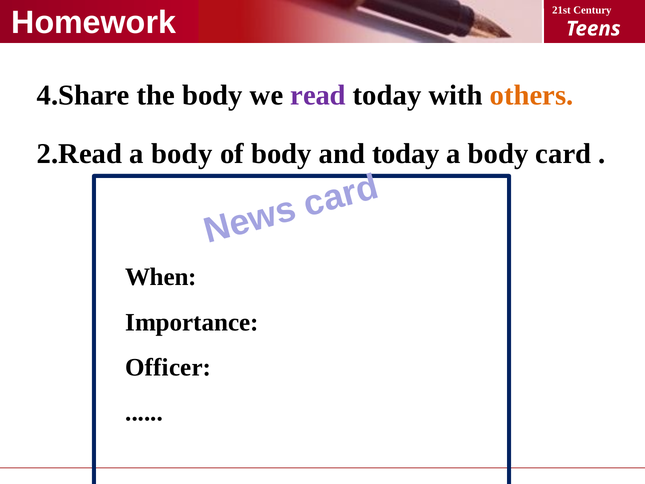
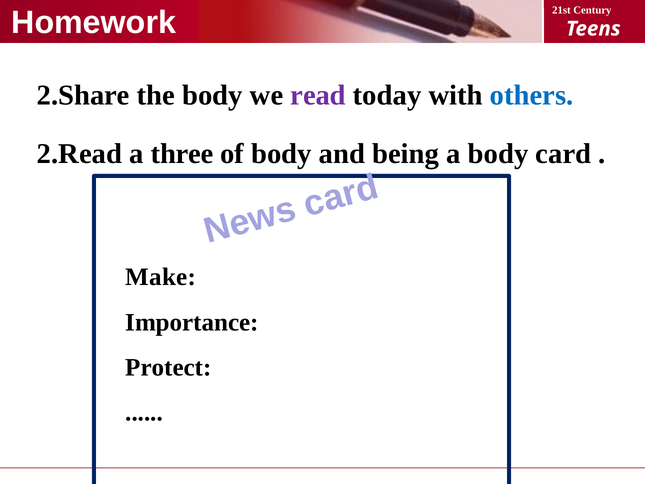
4.Share: 4.Share -> 2.Share
others colour: orange -> blue
2.Read a body: body -> three
and today: today -> being
When: When -> Make
Officer: Officer -> Protect
